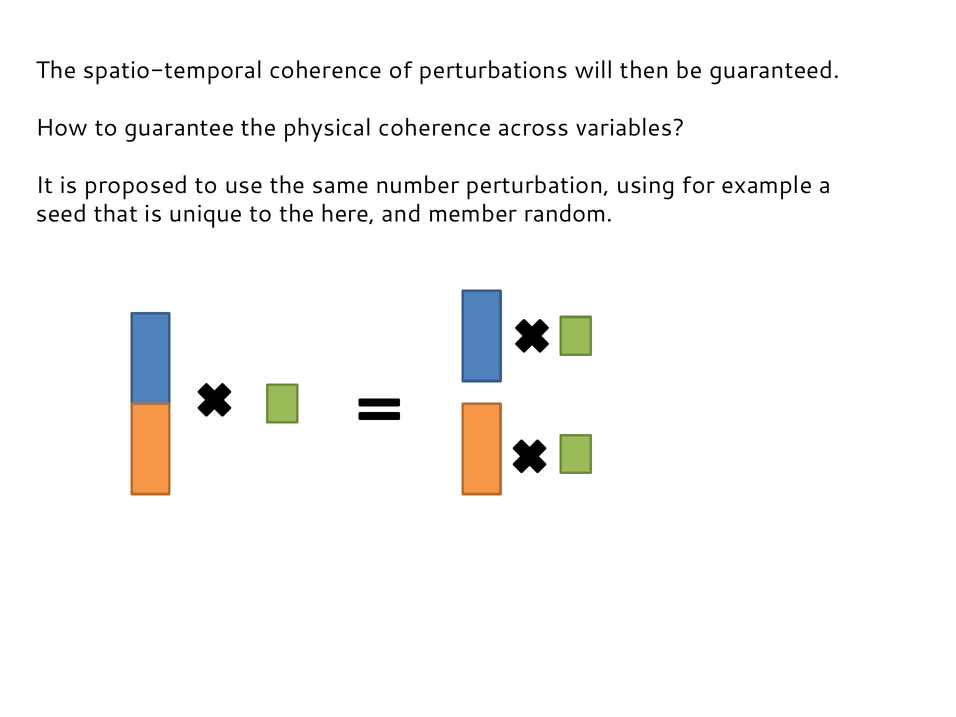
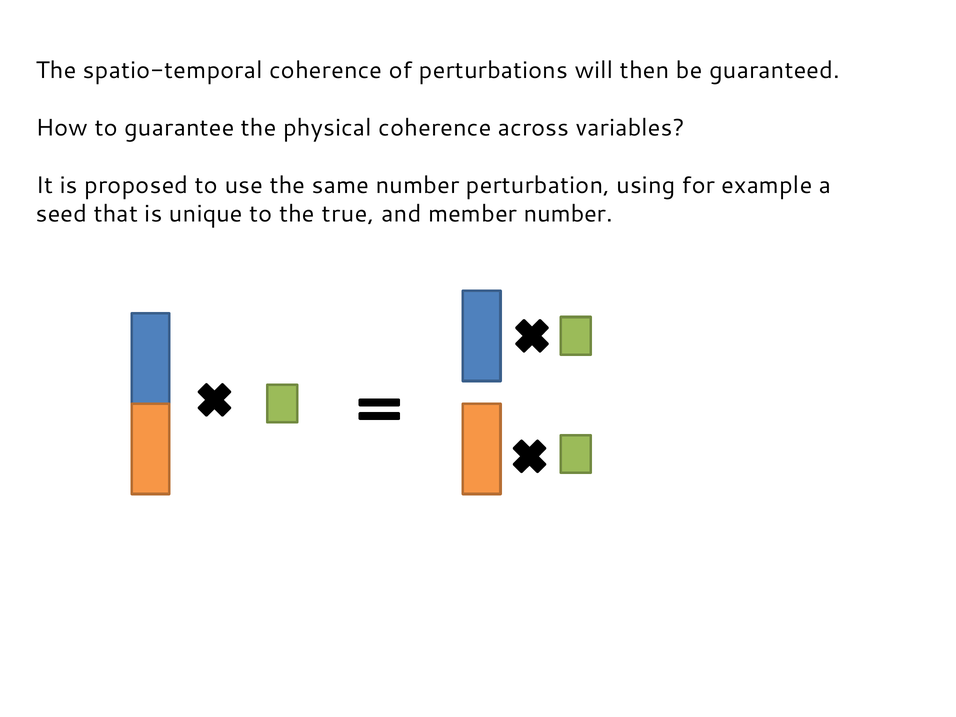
here: here -> true
member random: random -> number
